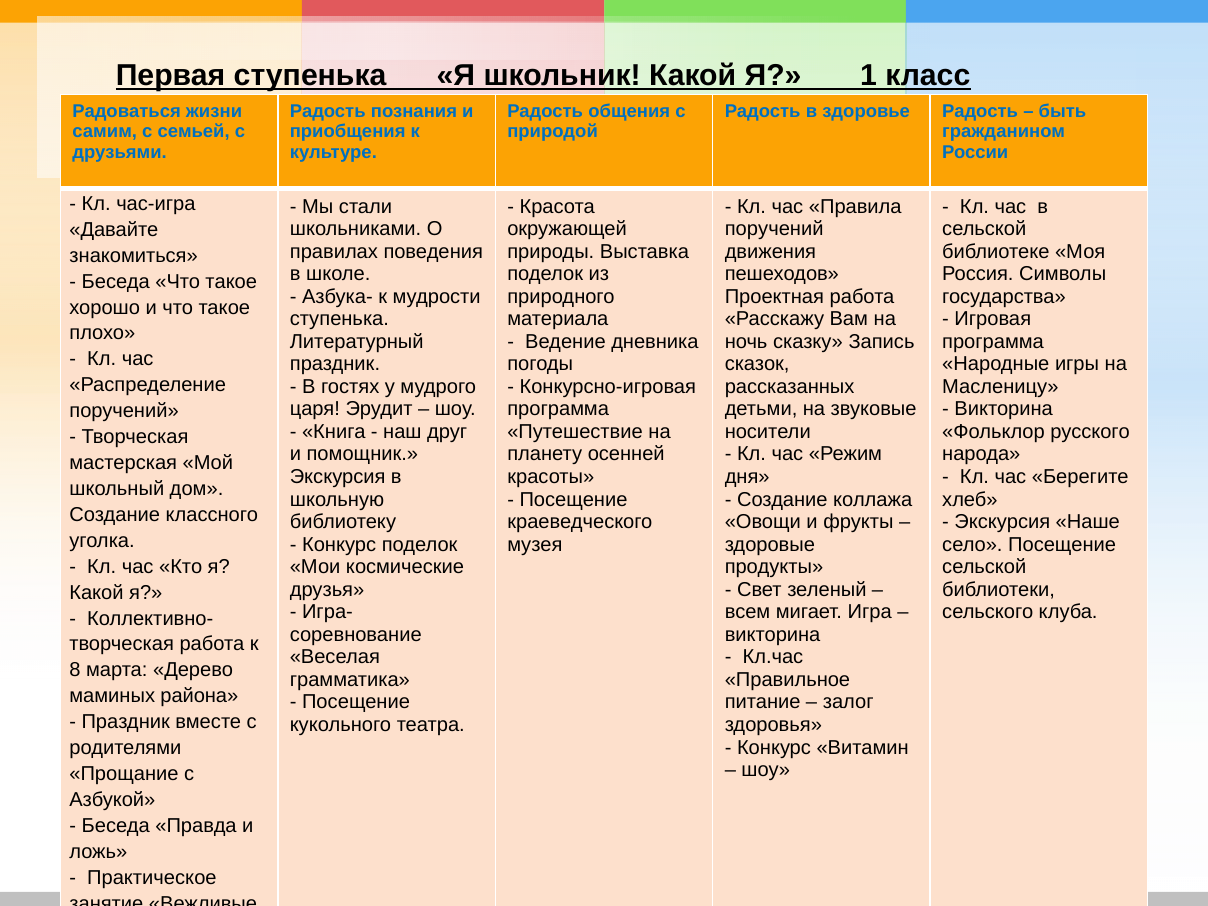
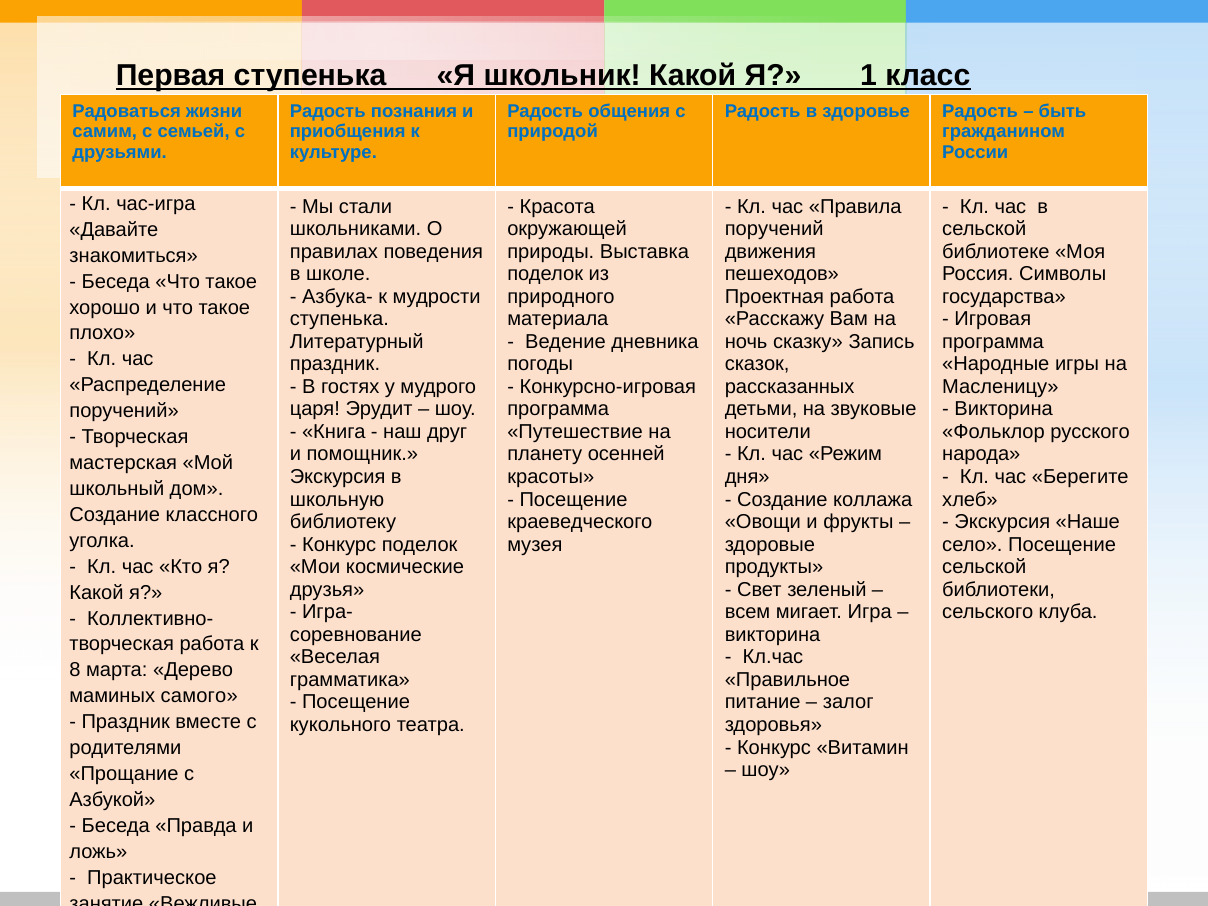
района: района -> самого
